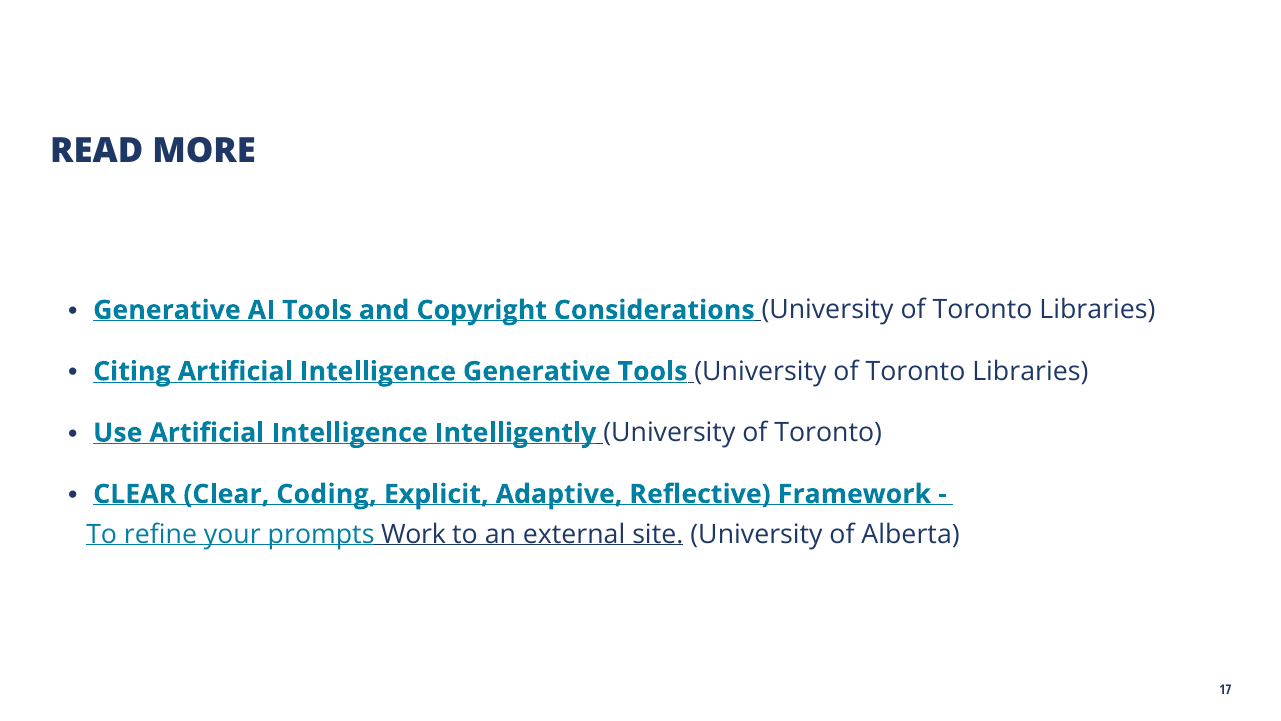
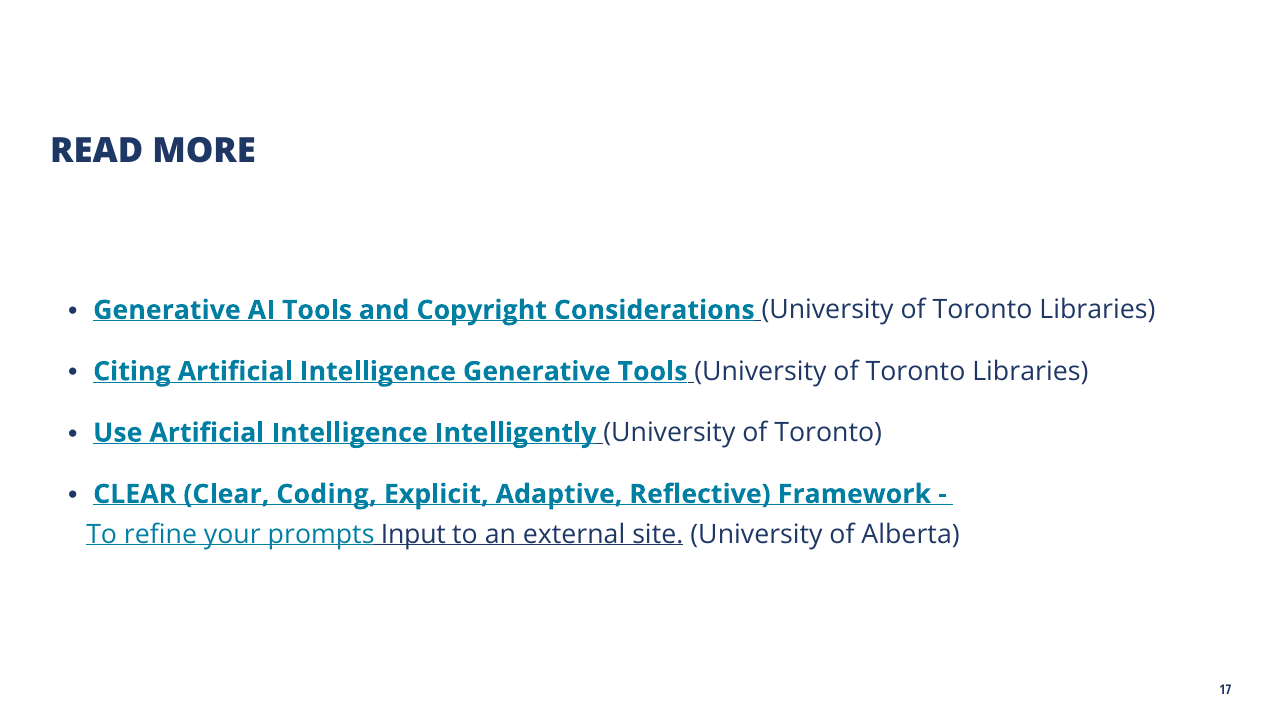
Work: Work -> Input
